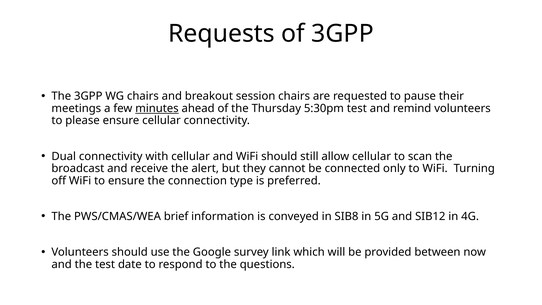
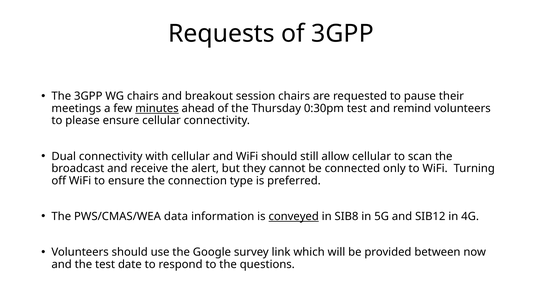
5:30pm: 5:30pm -> 0:30pm
brief: brief -> data
conveyed underline: none -> present
